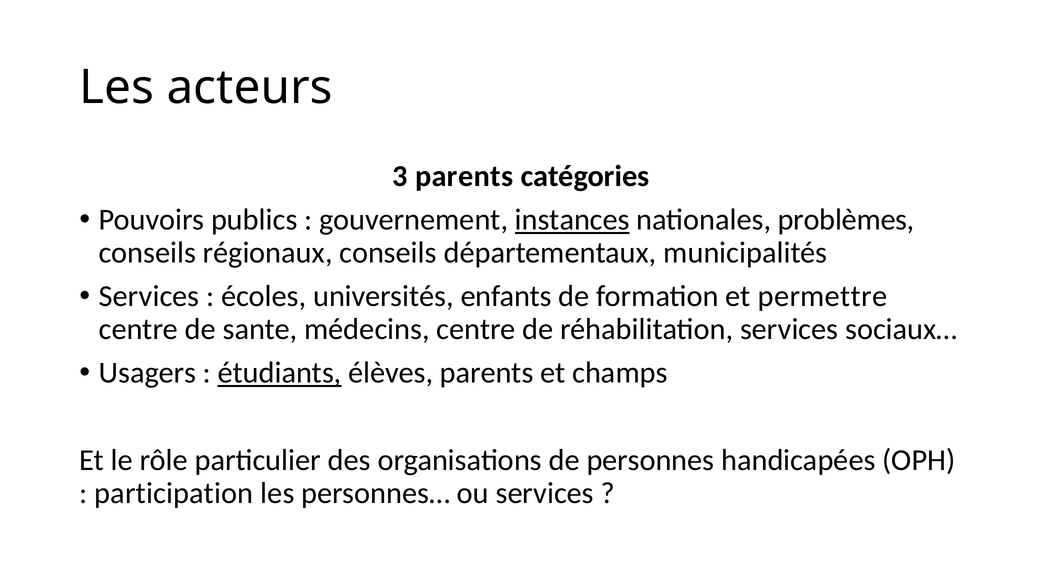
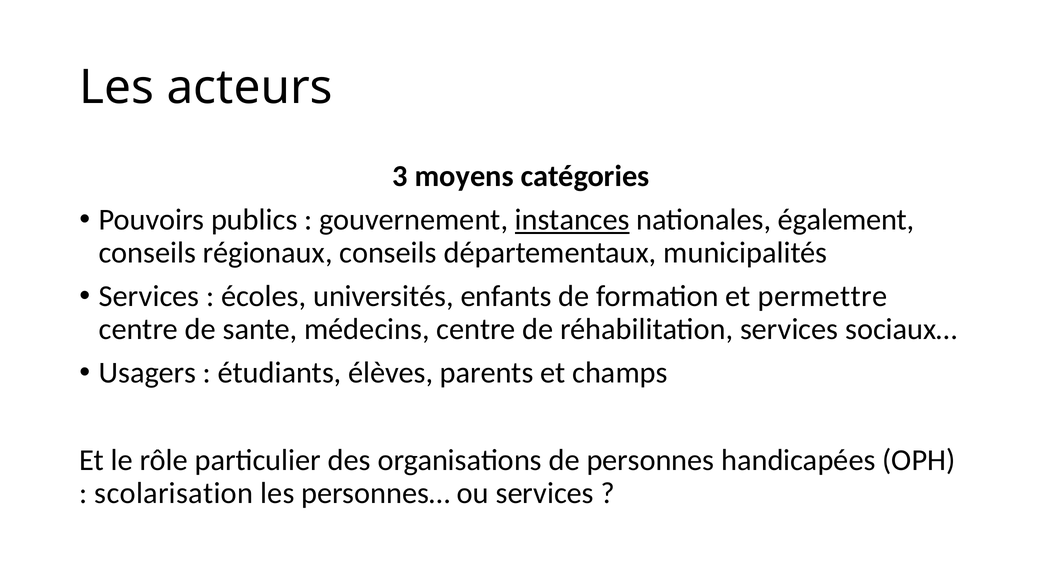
3 parents: parents -> moyens
problèmes: problèmes -> également
étudiants underline: present -> none
participation: participation -> scolarisation
